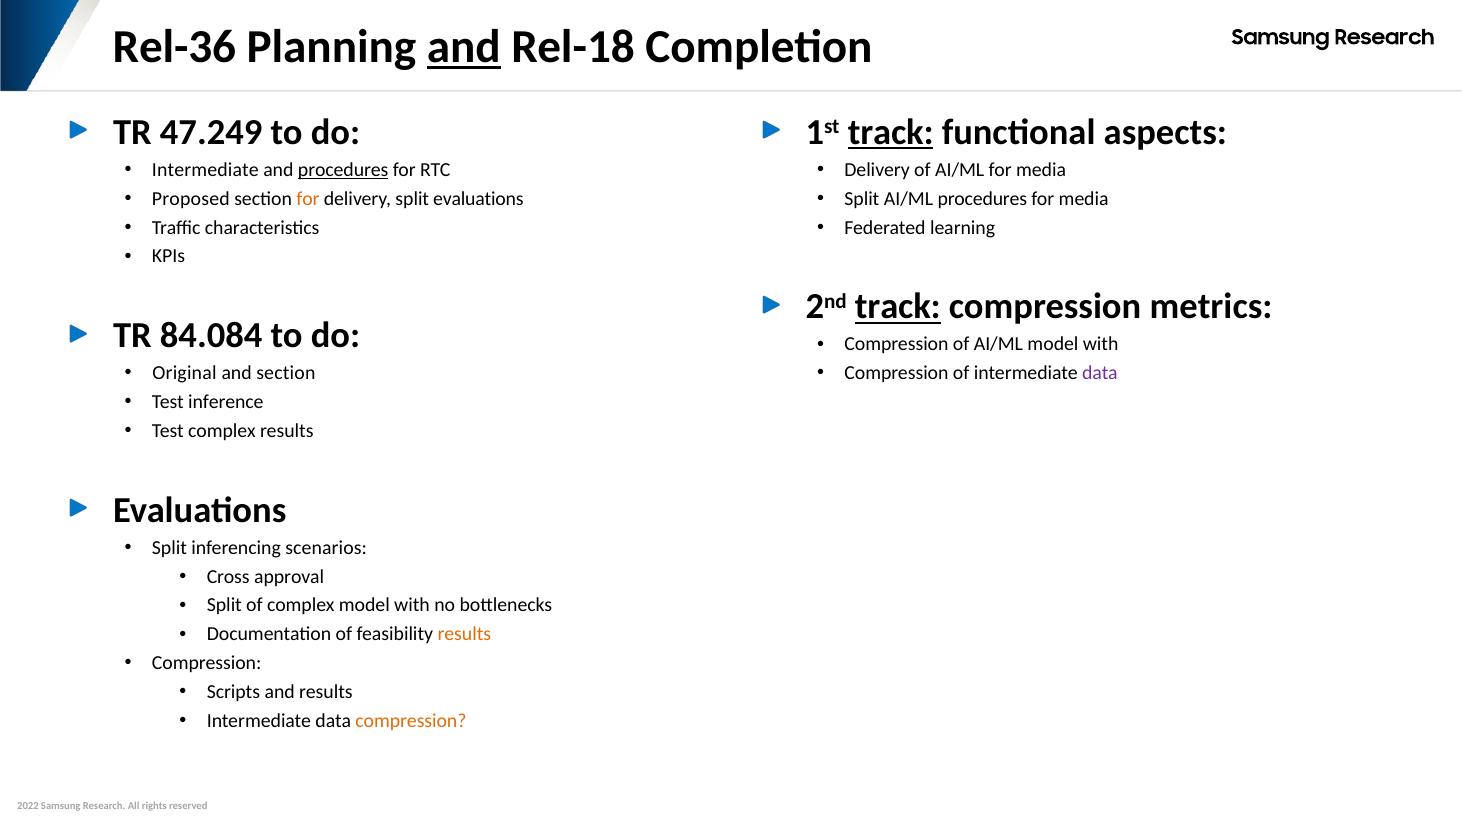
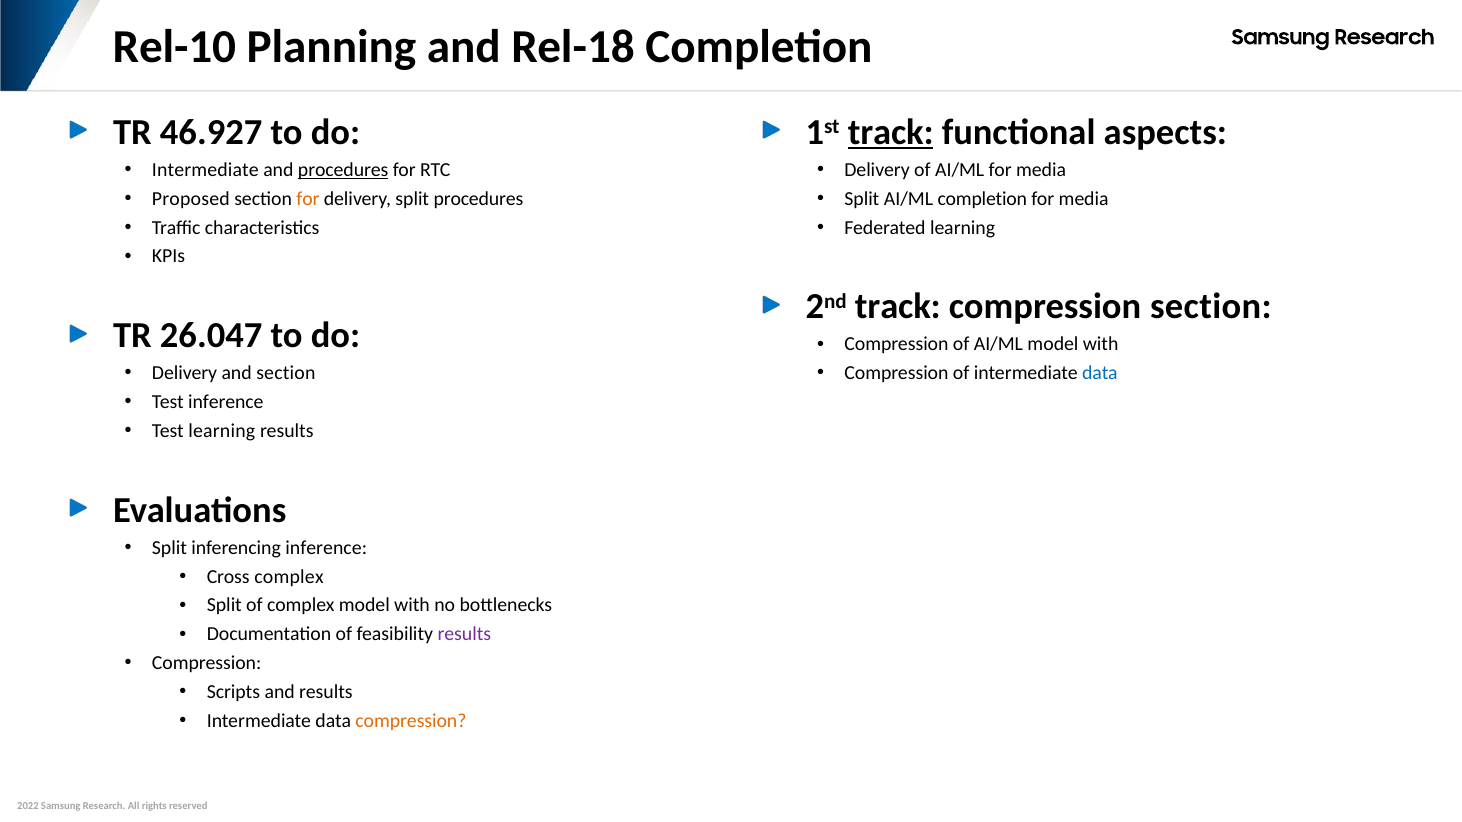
Rel-36: Rel-36 -> Rel-10
and at (464, 47) underline: present -> none
47.249: 47.249 -> 46.927
split evaluations: evaluations -> procedures
AI/ML procedures: procedures -> completion
track at (898, 307) underline: present -> none
compression metrics: metrics -> section
84.084: 84.084 -> 26.047
Original at (184, 373): Original -> Delivery
data at (1100, 373) colour: purple -> blue
Test complex: complex -> learning
inferencing scenarios: scenarios -> inference
Cross approval: approval -> complex
results at (464, 635) colour: orange -> purple
